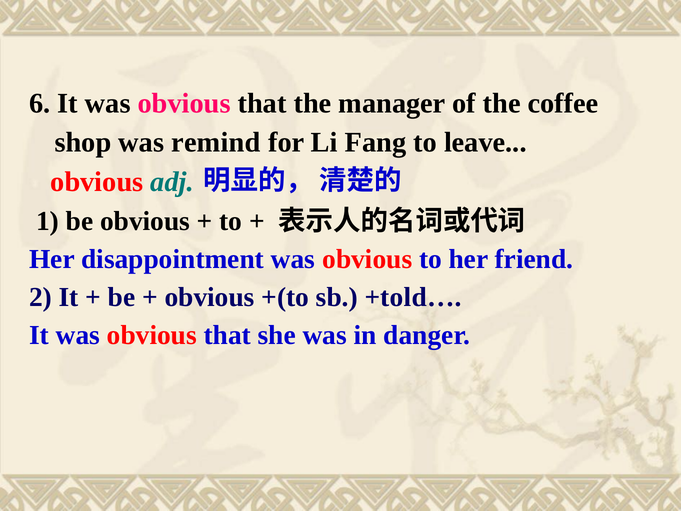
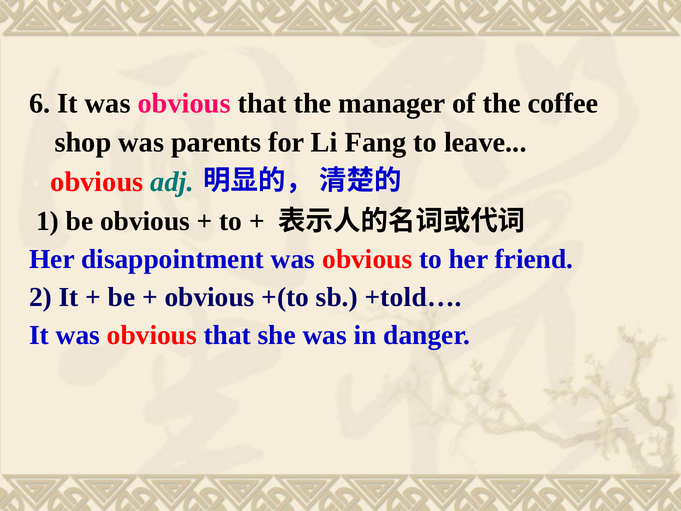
remind: remind -> parents
